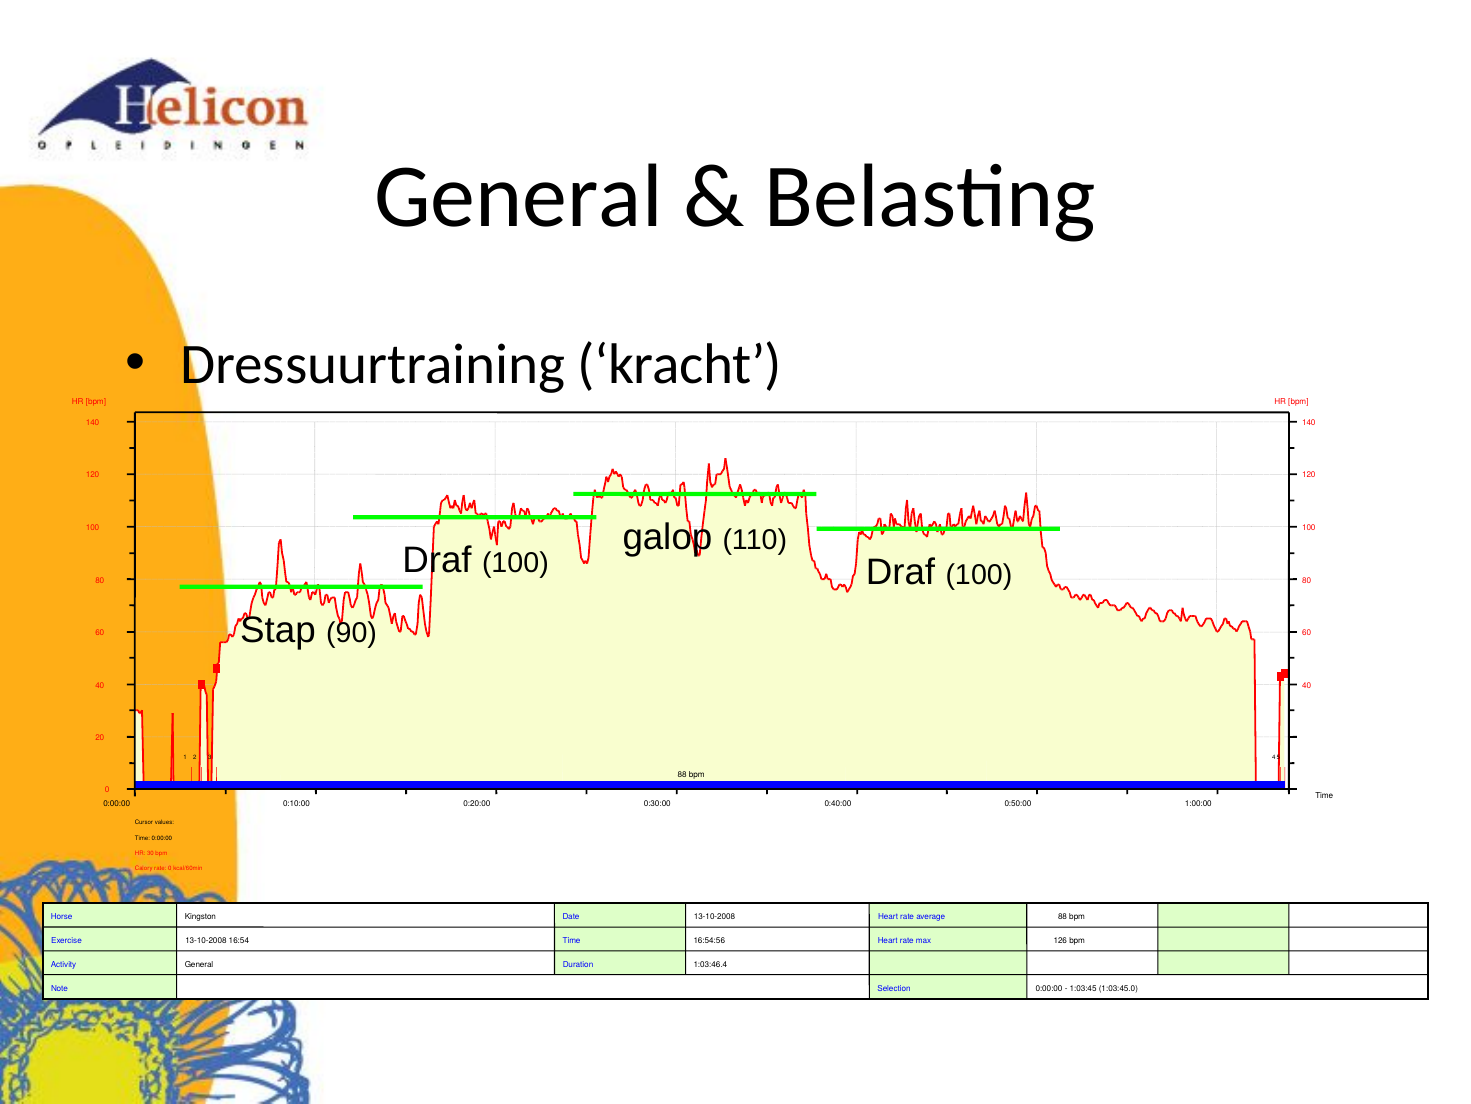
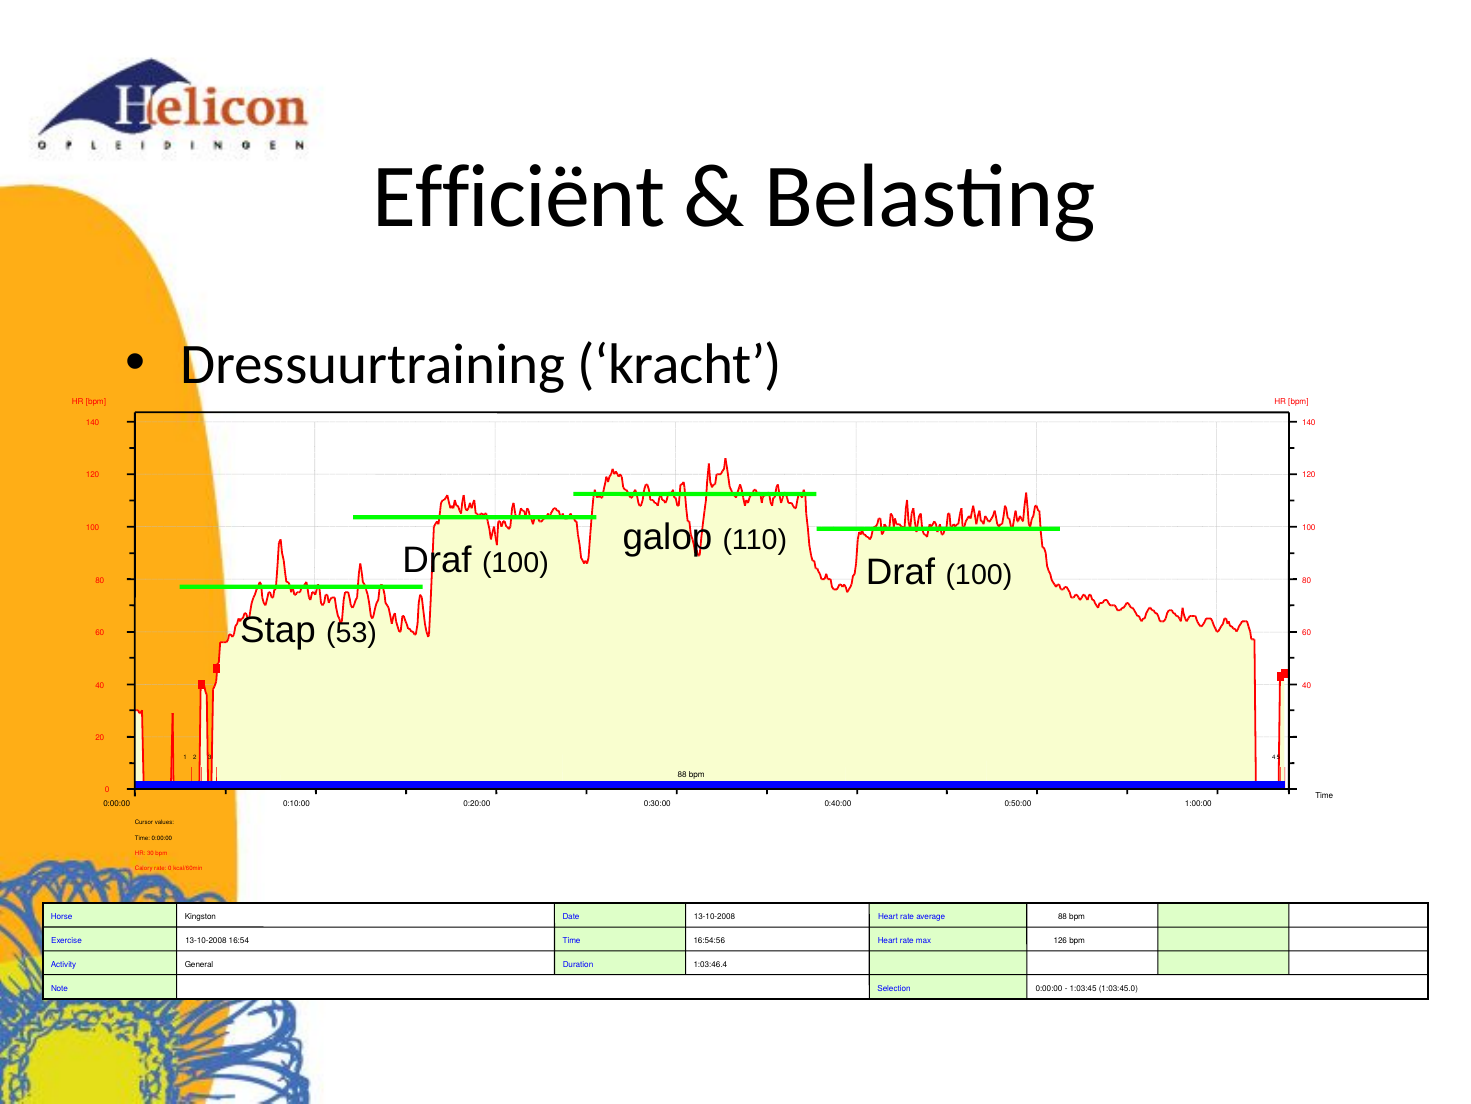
General at (518, 196): General -> Efficiënt
90: 90 -> 53
